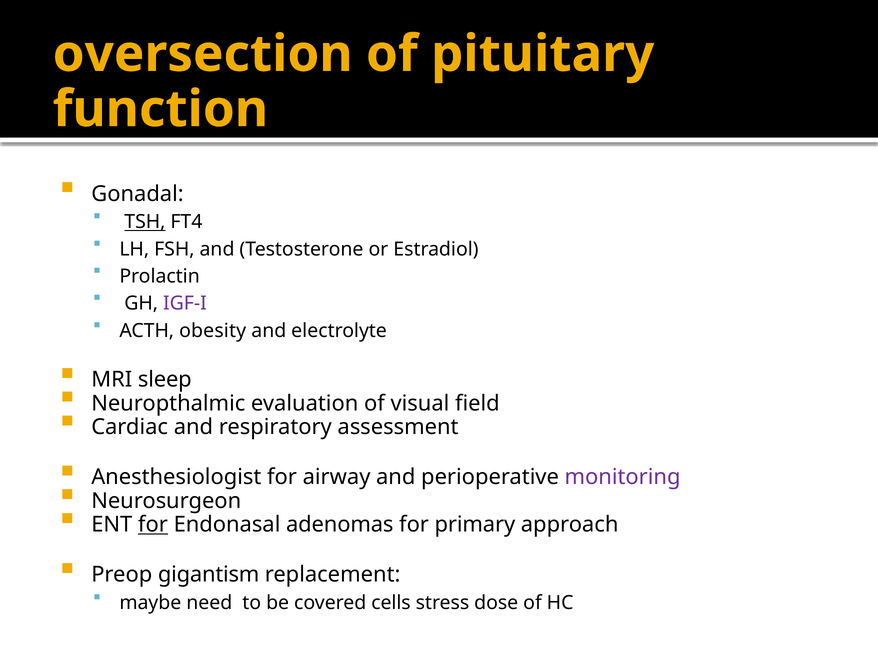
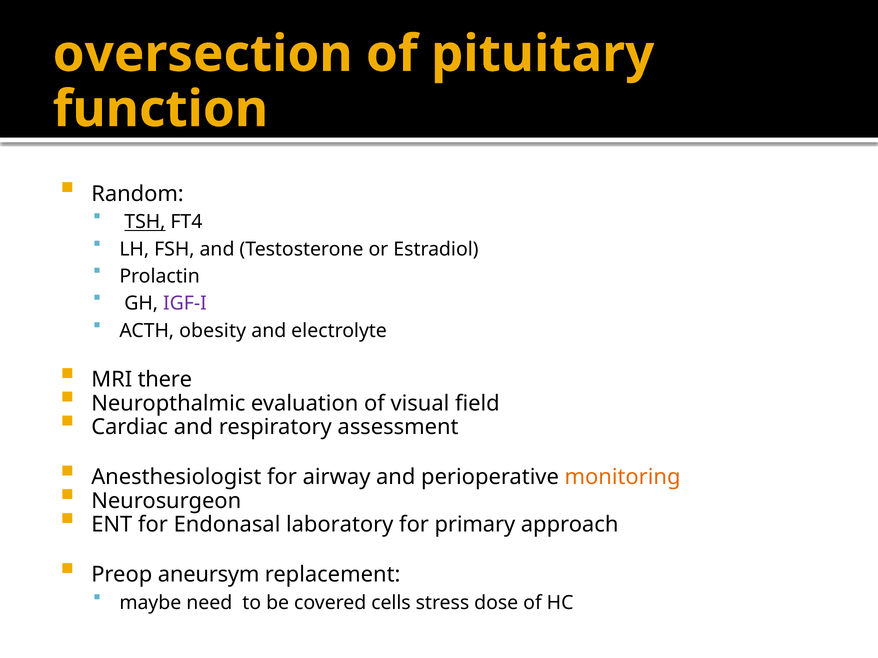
Gonadal: Gonadal -> Random
sleep: sleep -> there
monitoring colour: purple -> orange
for at (153, 525) underline: present -> none
adenomas: adenomas -> laboratory
gigantism: gigantism -> aneursym
